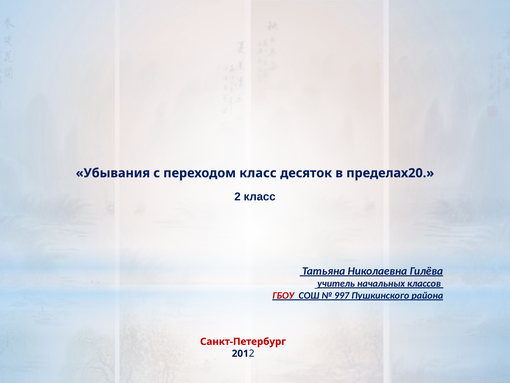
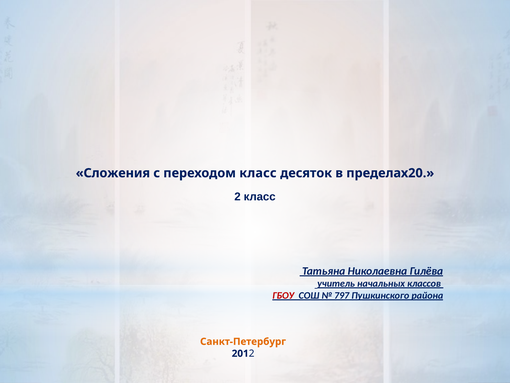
Убывания: Убывания -> Сложения
997: 997 -> 797
Санкт-Петербург colour: red -> orange
